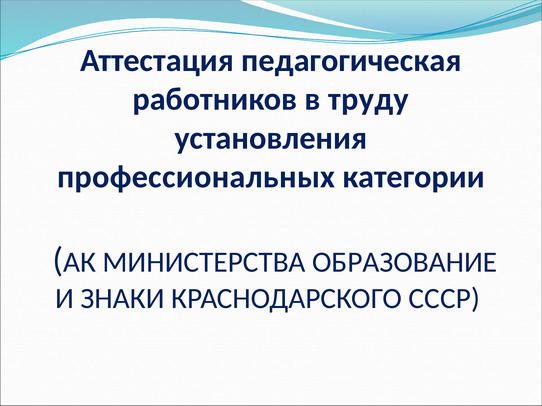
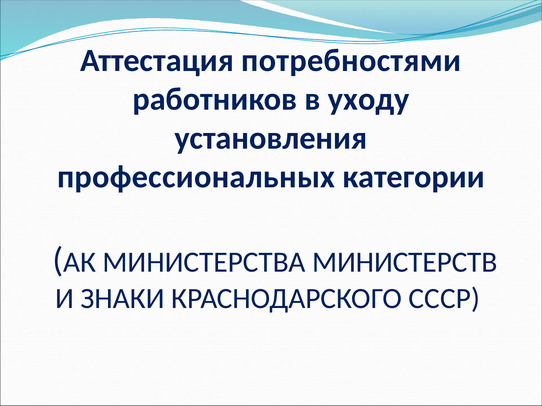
педагогическая: педагогическая -> потребностями
труду: труду -> уходу
ОБРАЗОВАНИЕ: ОБРАЗОВАНИЕ -> МИНИСТЕРСТВ
